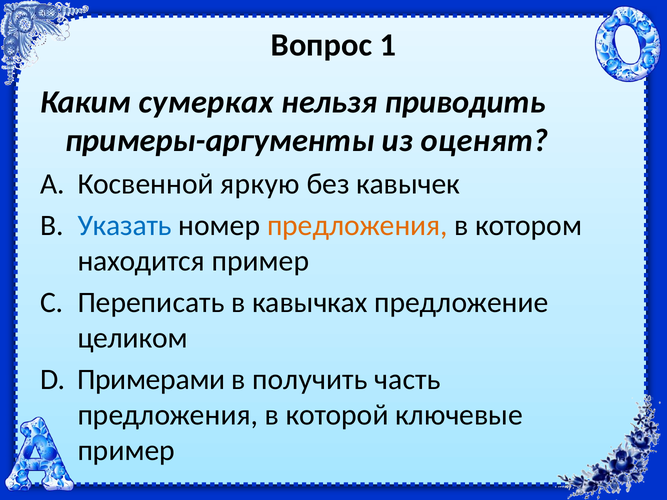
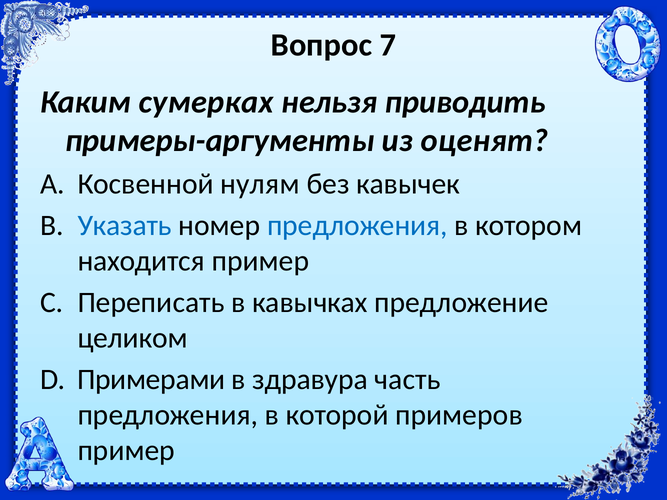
1: 1 -> 7
яркую: яркую -> нулям
предложения at (357, 225) colour: orange -> blue
получить: получить -> здравура
ключевые: ключевые -> примеров
